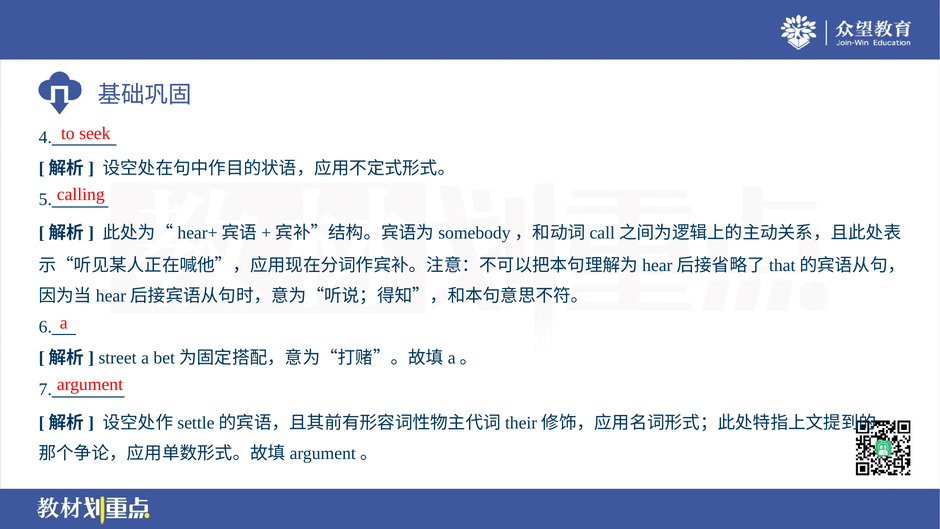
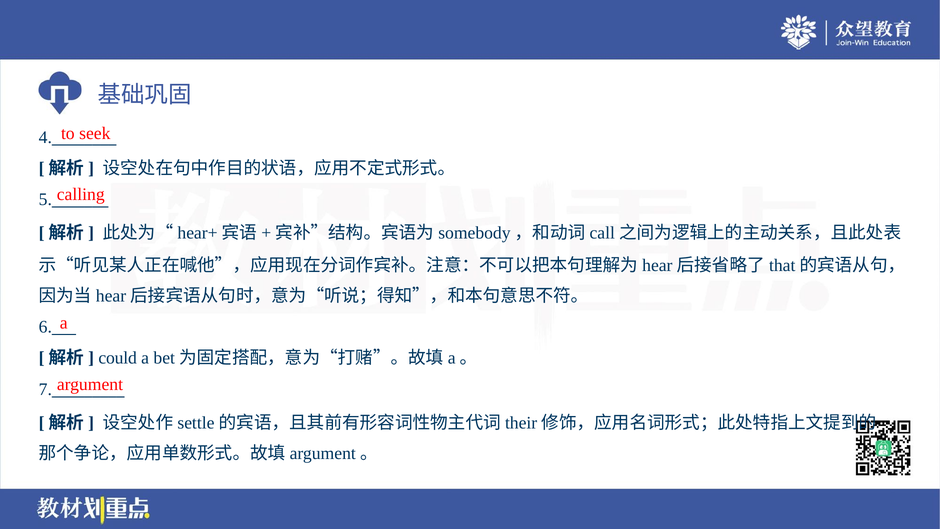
street: street -> could
